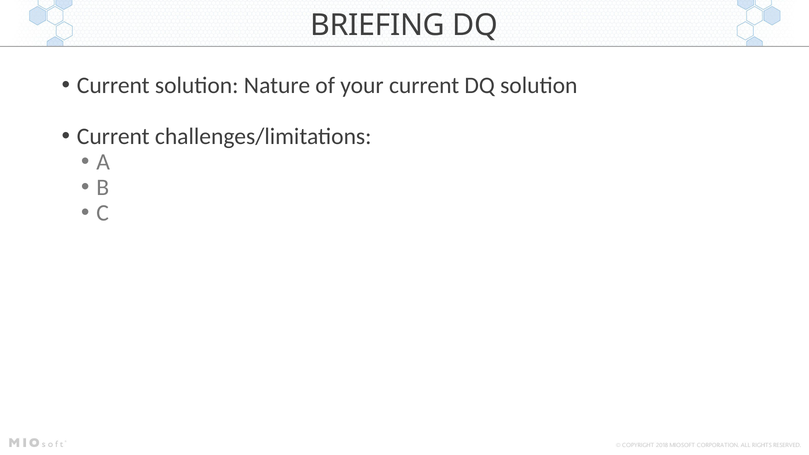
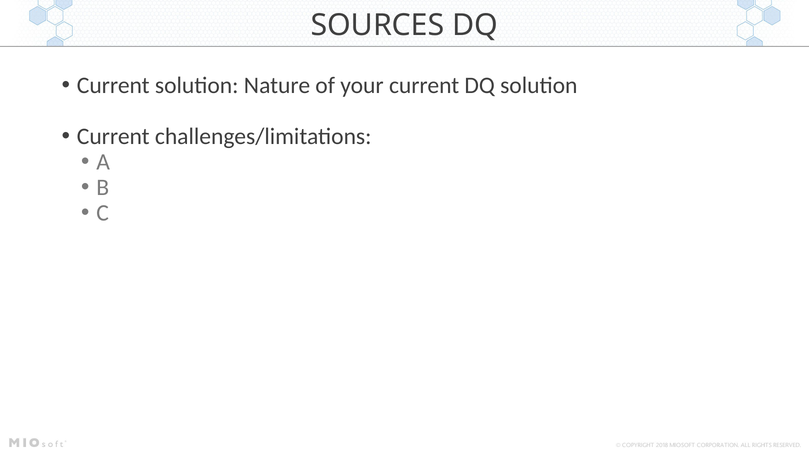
BRIEFING: BRIEFING -> SOURCES
